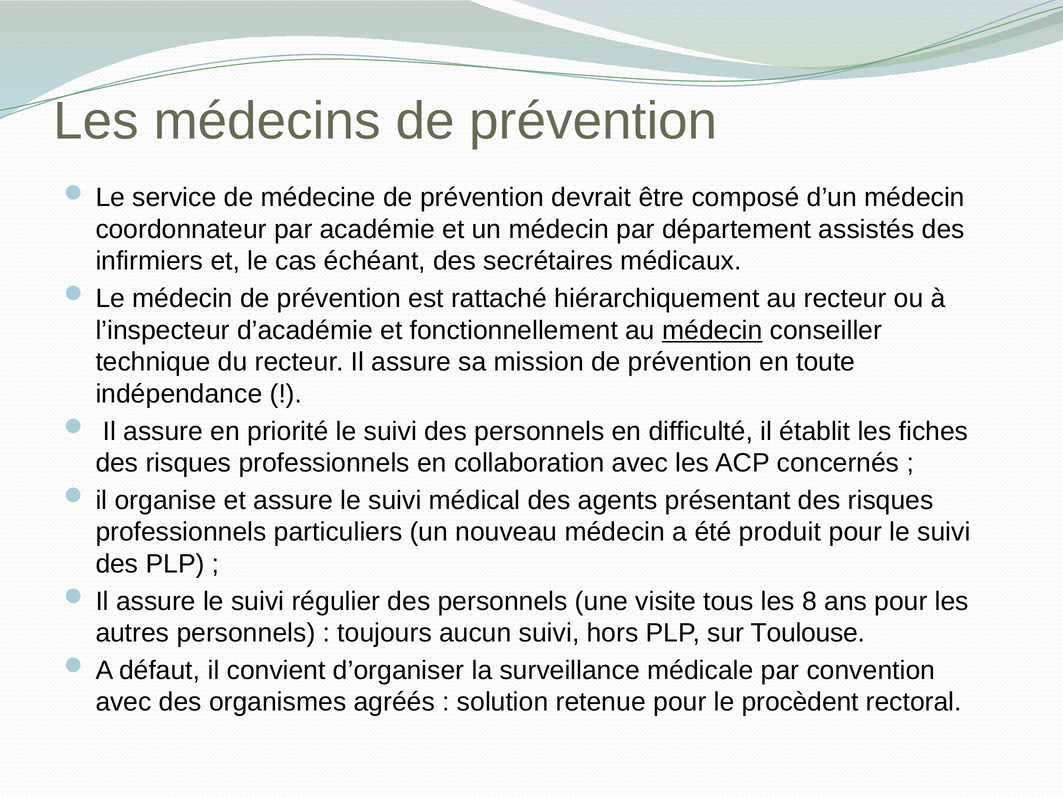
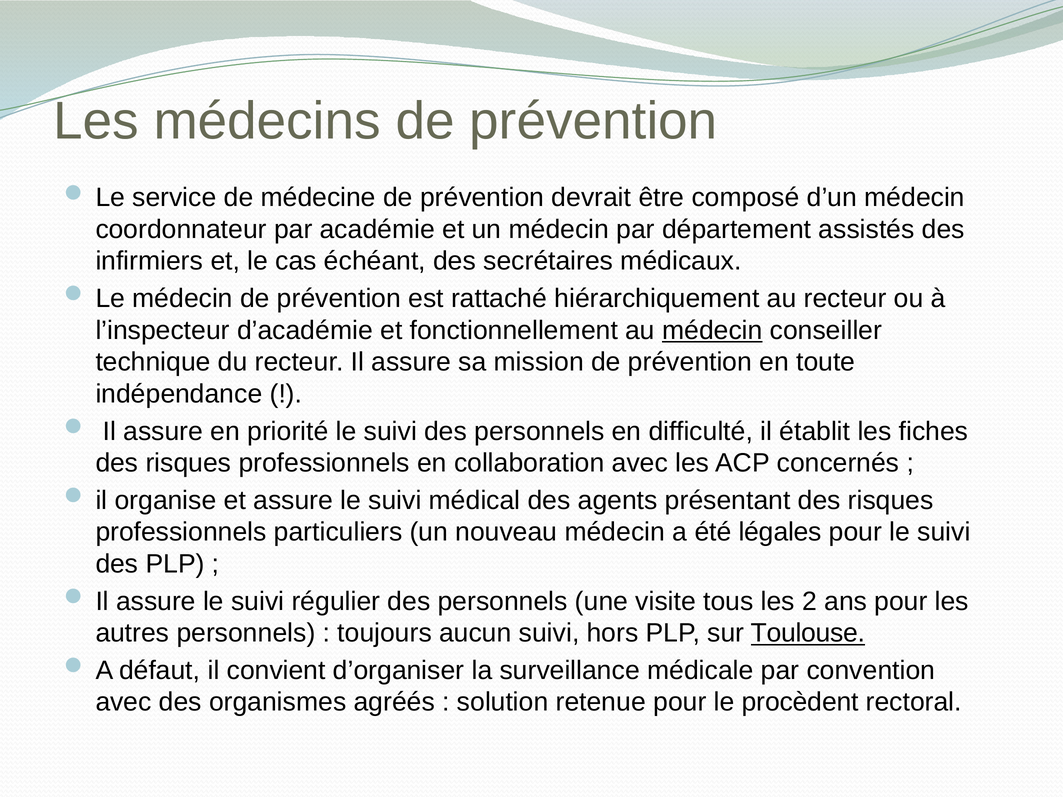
produit: produit -> légales
8: 8 -> 2
Toulouse underline: none -> present
